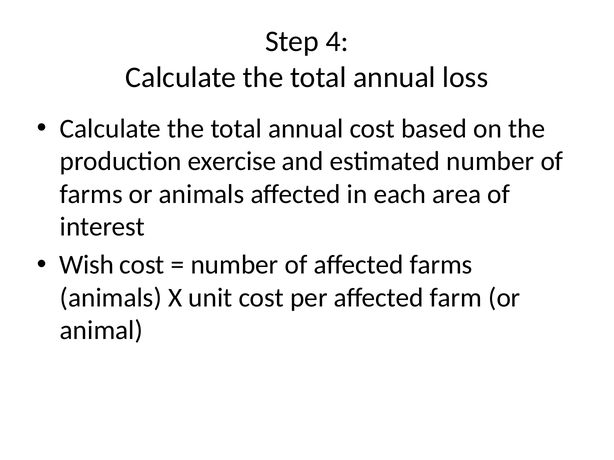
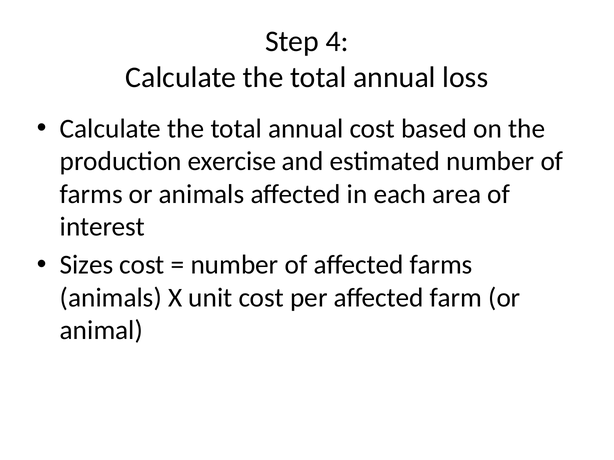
Wish: Wish -> Sizes
